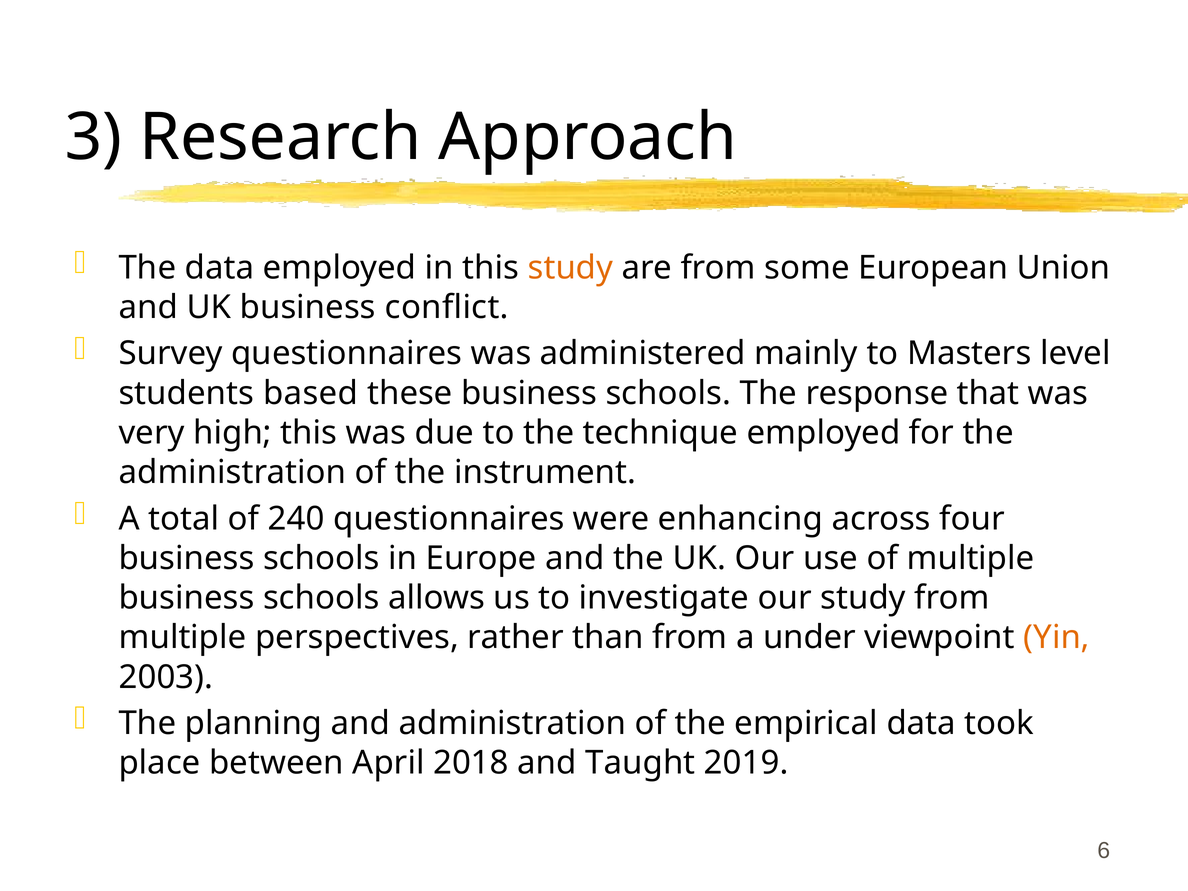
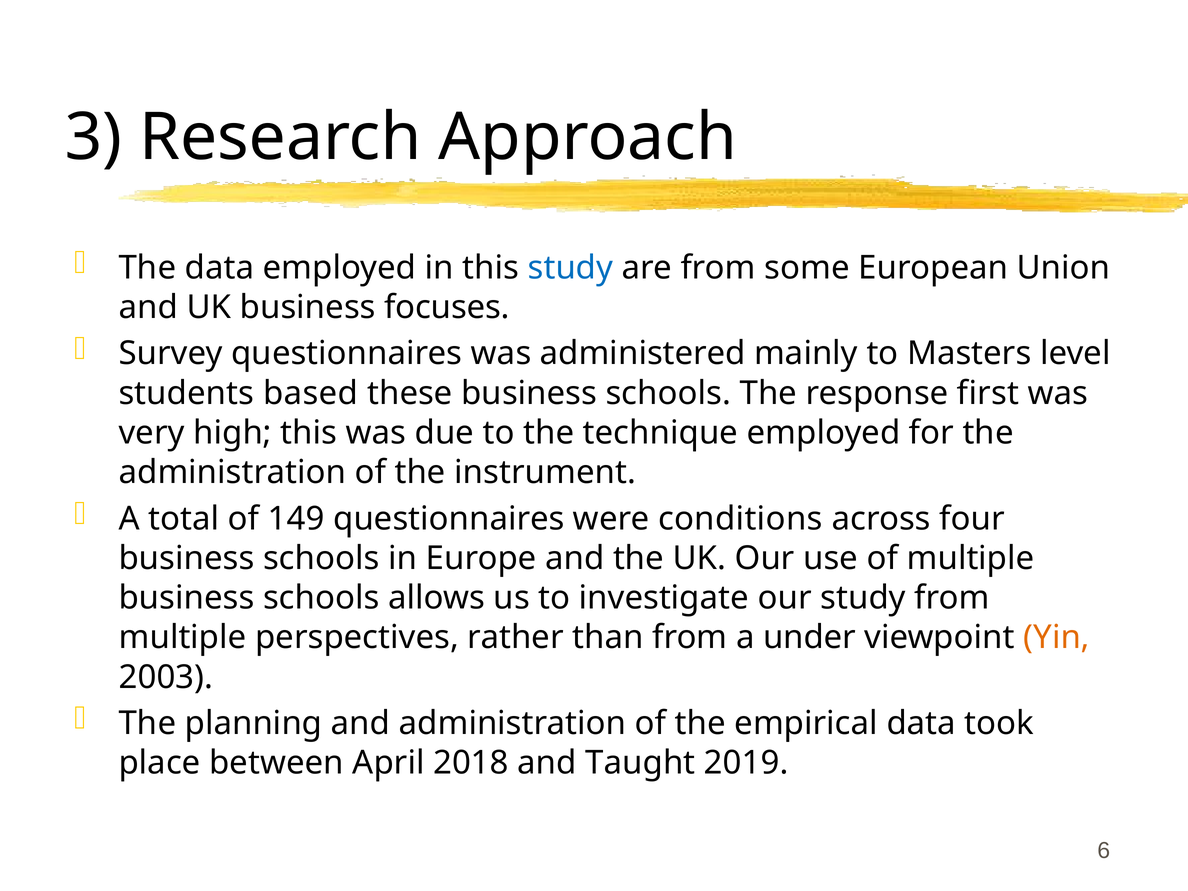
study at (570, 268) colour: orange -> blue
conflict: conflict -> focuses
that: that -> first
240: 240 -> 149
enhancing: enhancing -> conditions
